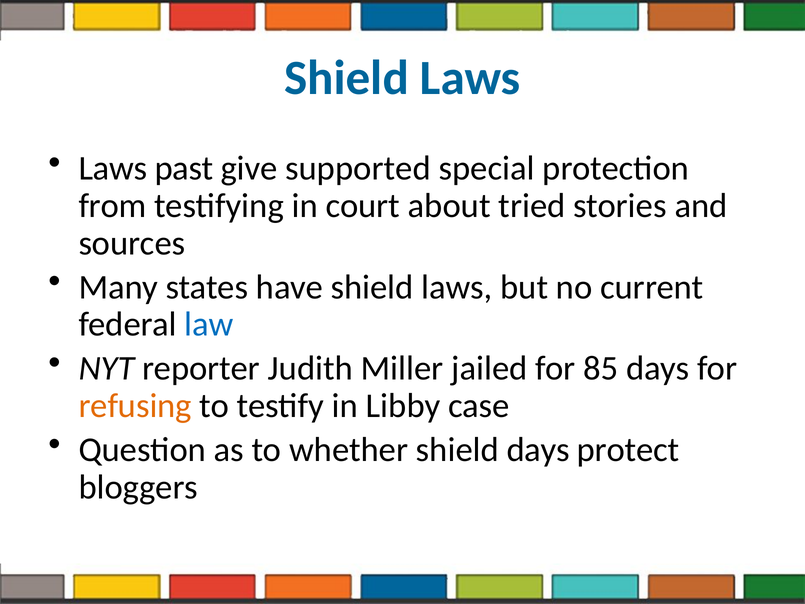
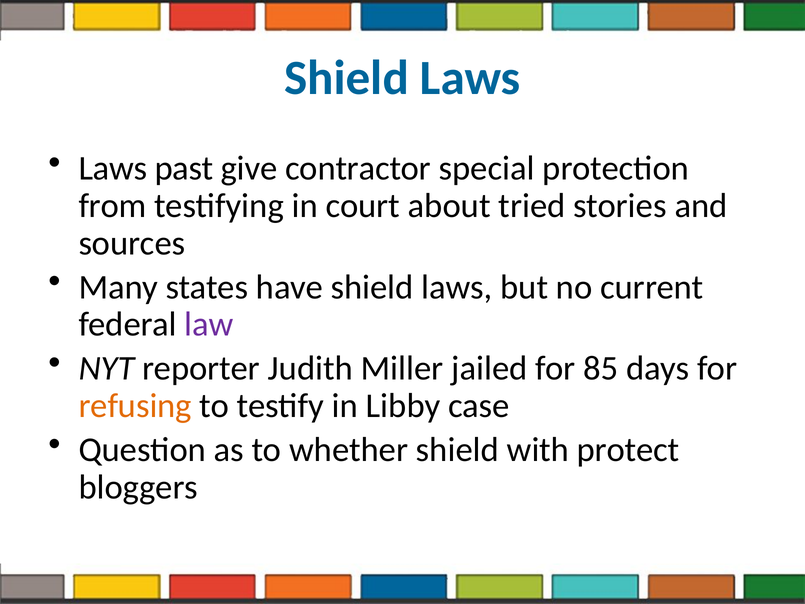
supported: supported -> contractor
law colour: blue -> purple
shield days: days -> with
